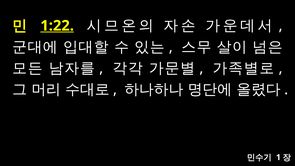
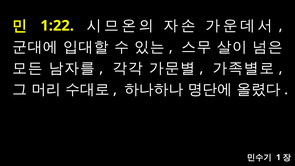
1:22 underline: present -> none
